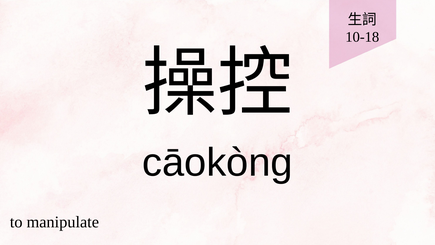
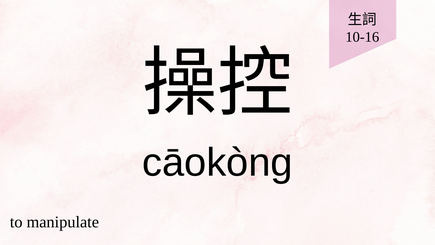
10-18: 10-18 -> 10-16
